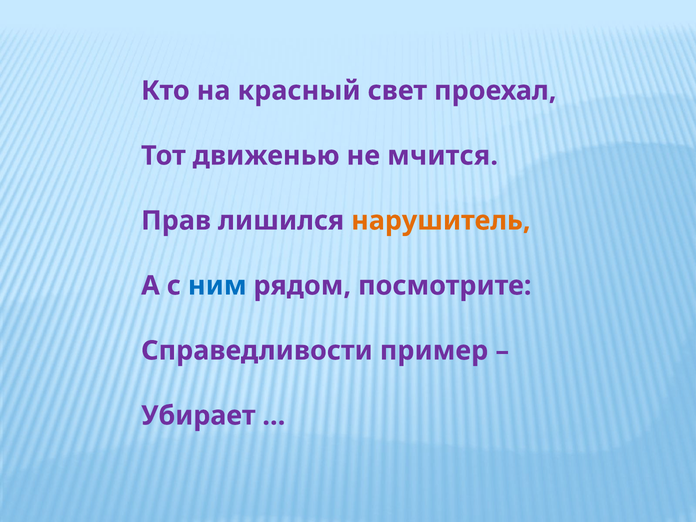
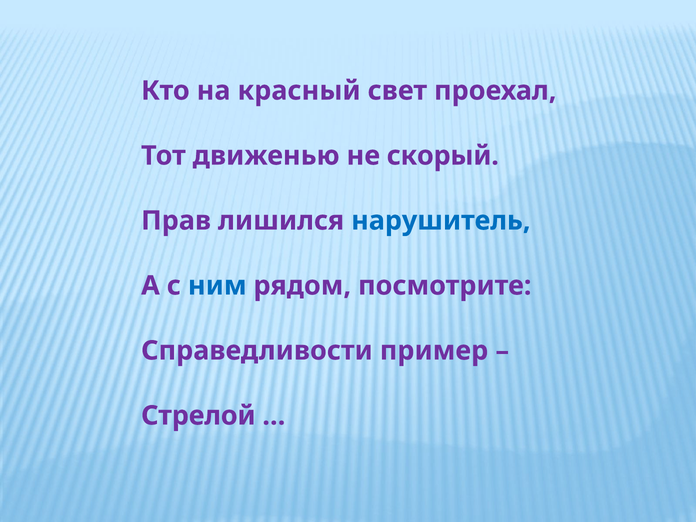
мчится: мчится -> скорый
нарушитель colour: orange -> blue
Убирает: Убирает -> Стрелой
